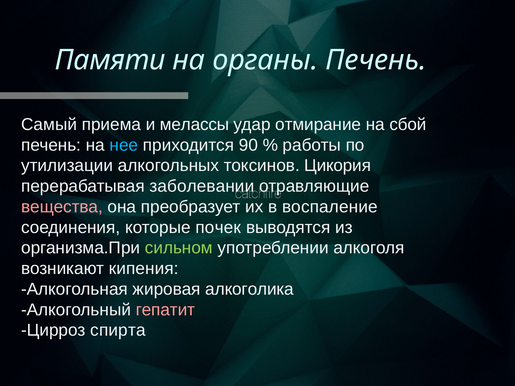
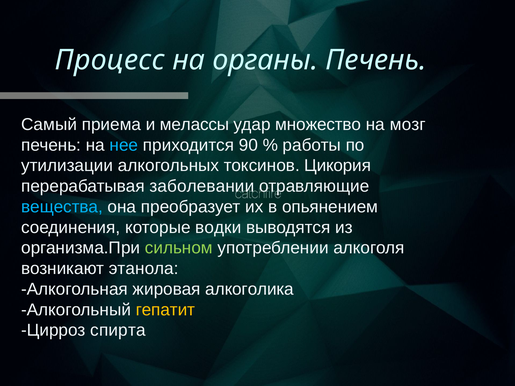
Памяти: Памяти -> Процесс
отмирание: отмирание -> множество
сбой: сбой -> мозг
вещества colour: pink -> light blue
воспаление: воспаление -> опьянением
почек: почек -> водки
кипения: кипения -> этанола
гепатит colour: pink -> yellow
